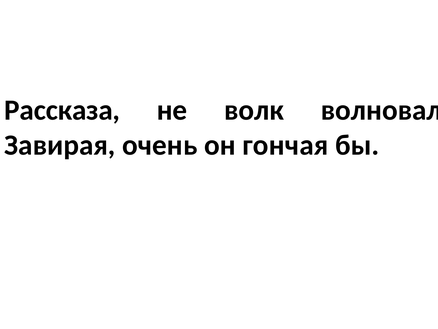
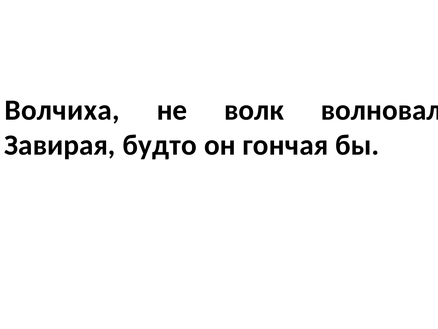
Рассказа: Рассказа -> Волчиха
очень: очень -> будто
